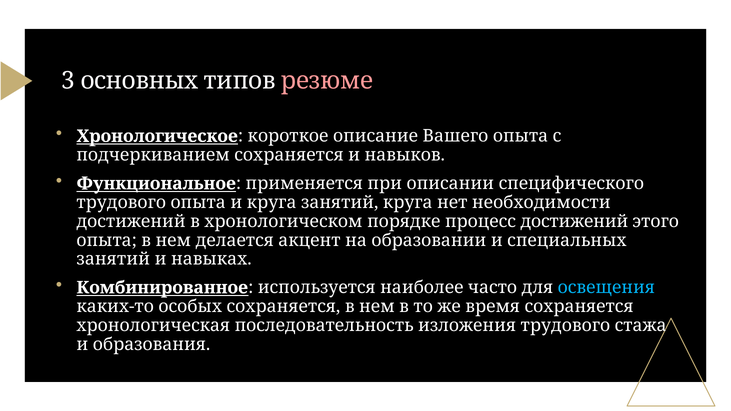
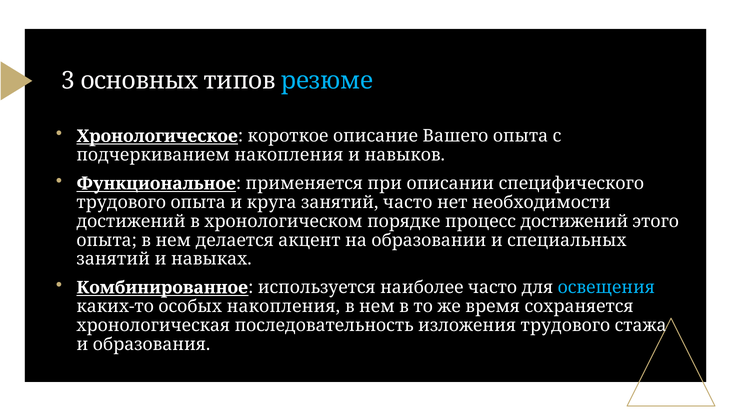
резюме colour: pink -> light blue
подчеркиванием сохраняется: сохраняется -> накопления
занятий круга: круга -> часто
особых сохраняется: сохраняется -> накопления
